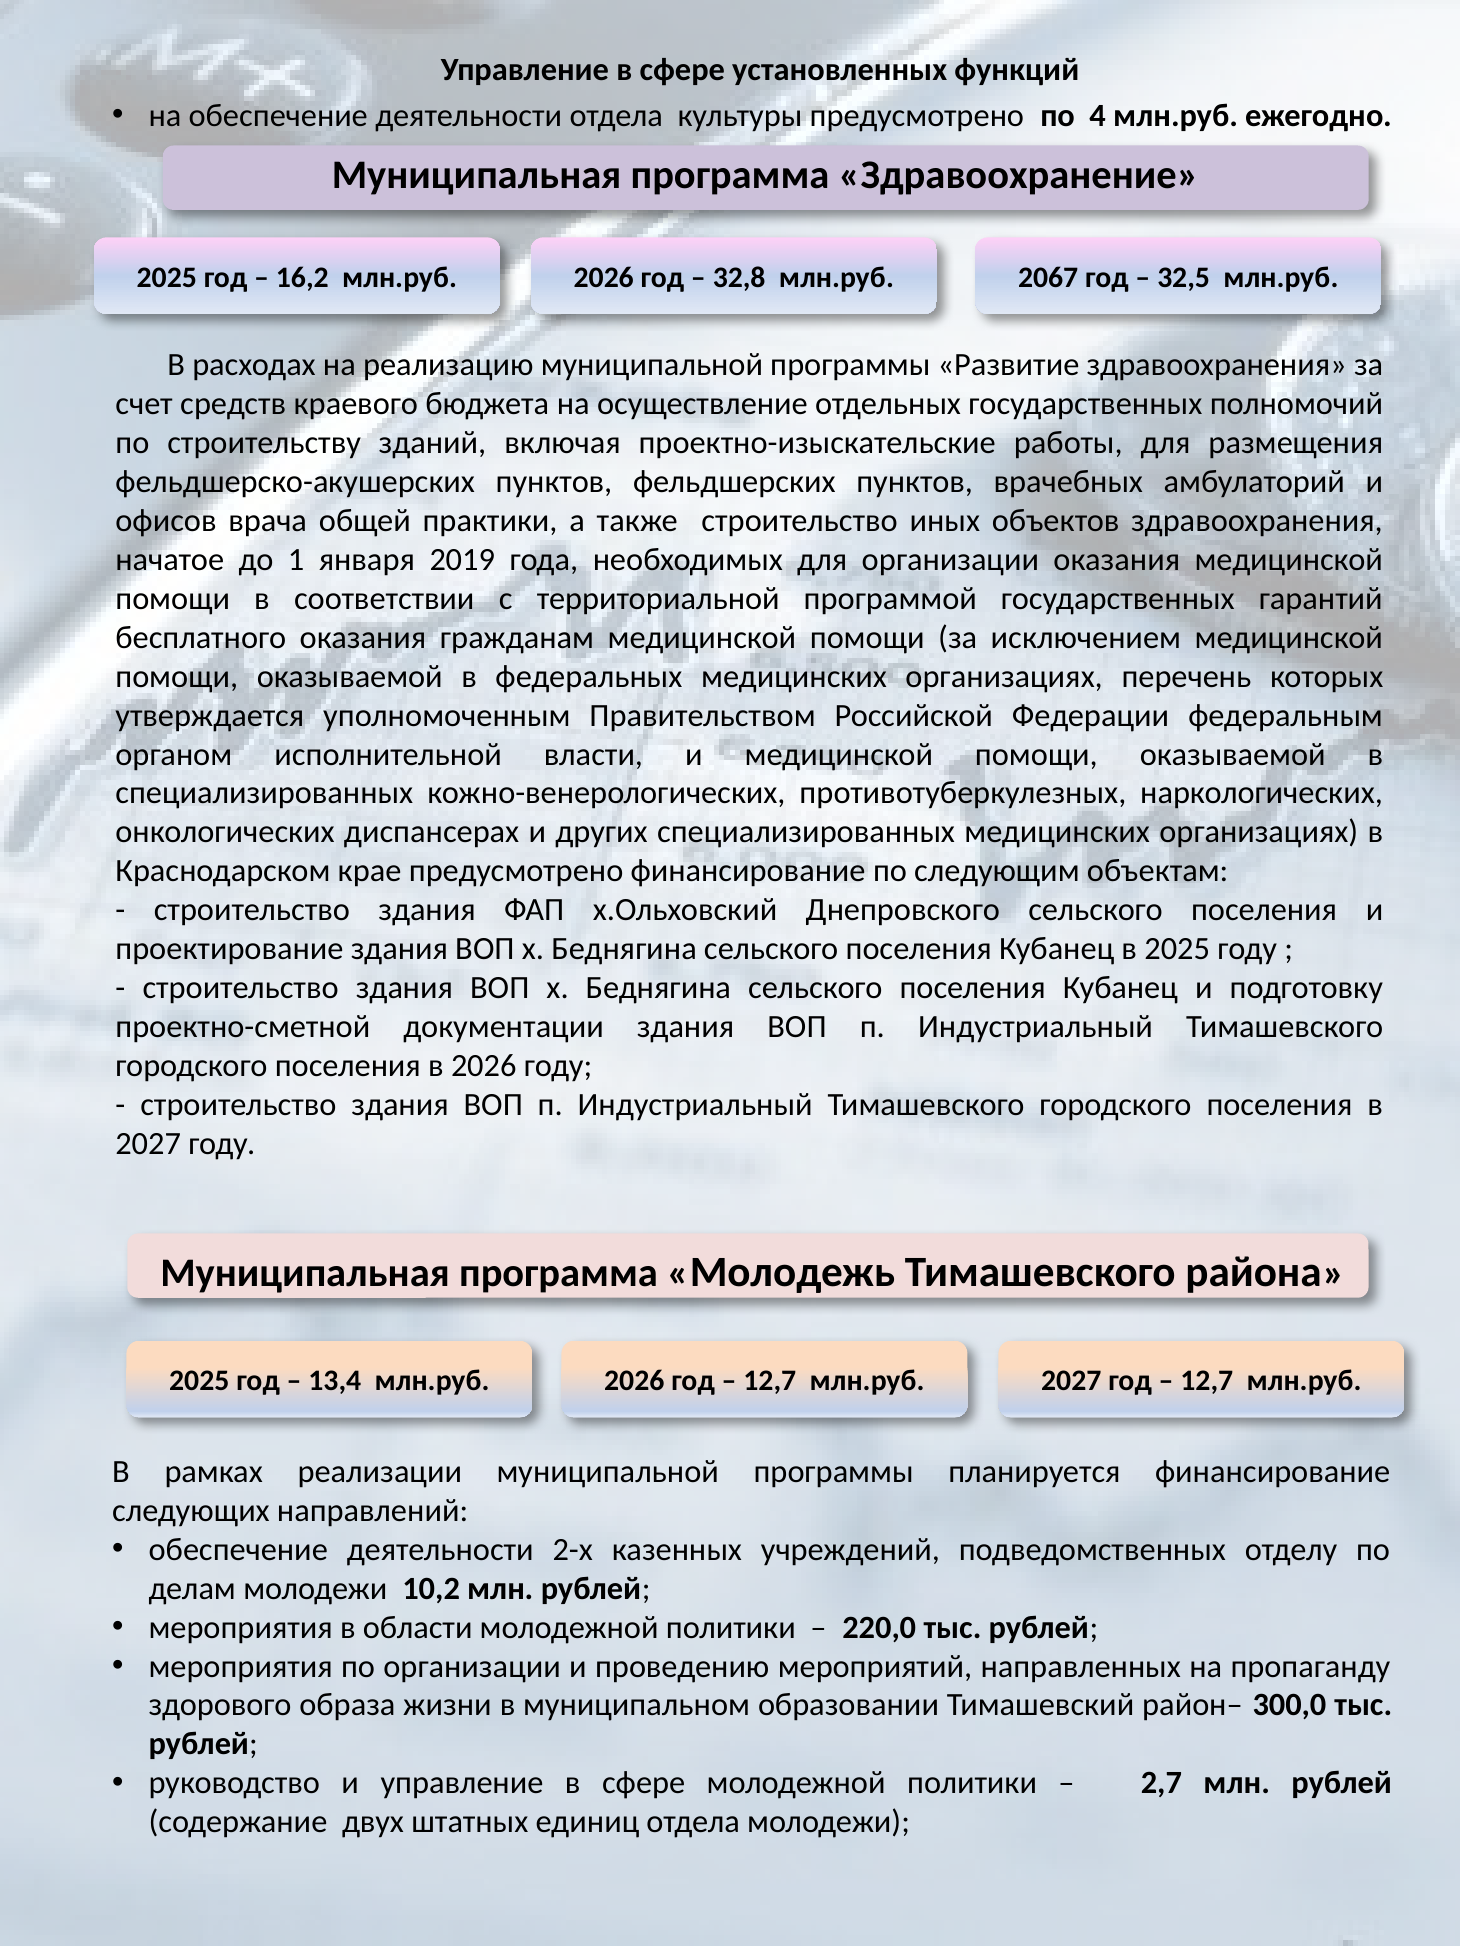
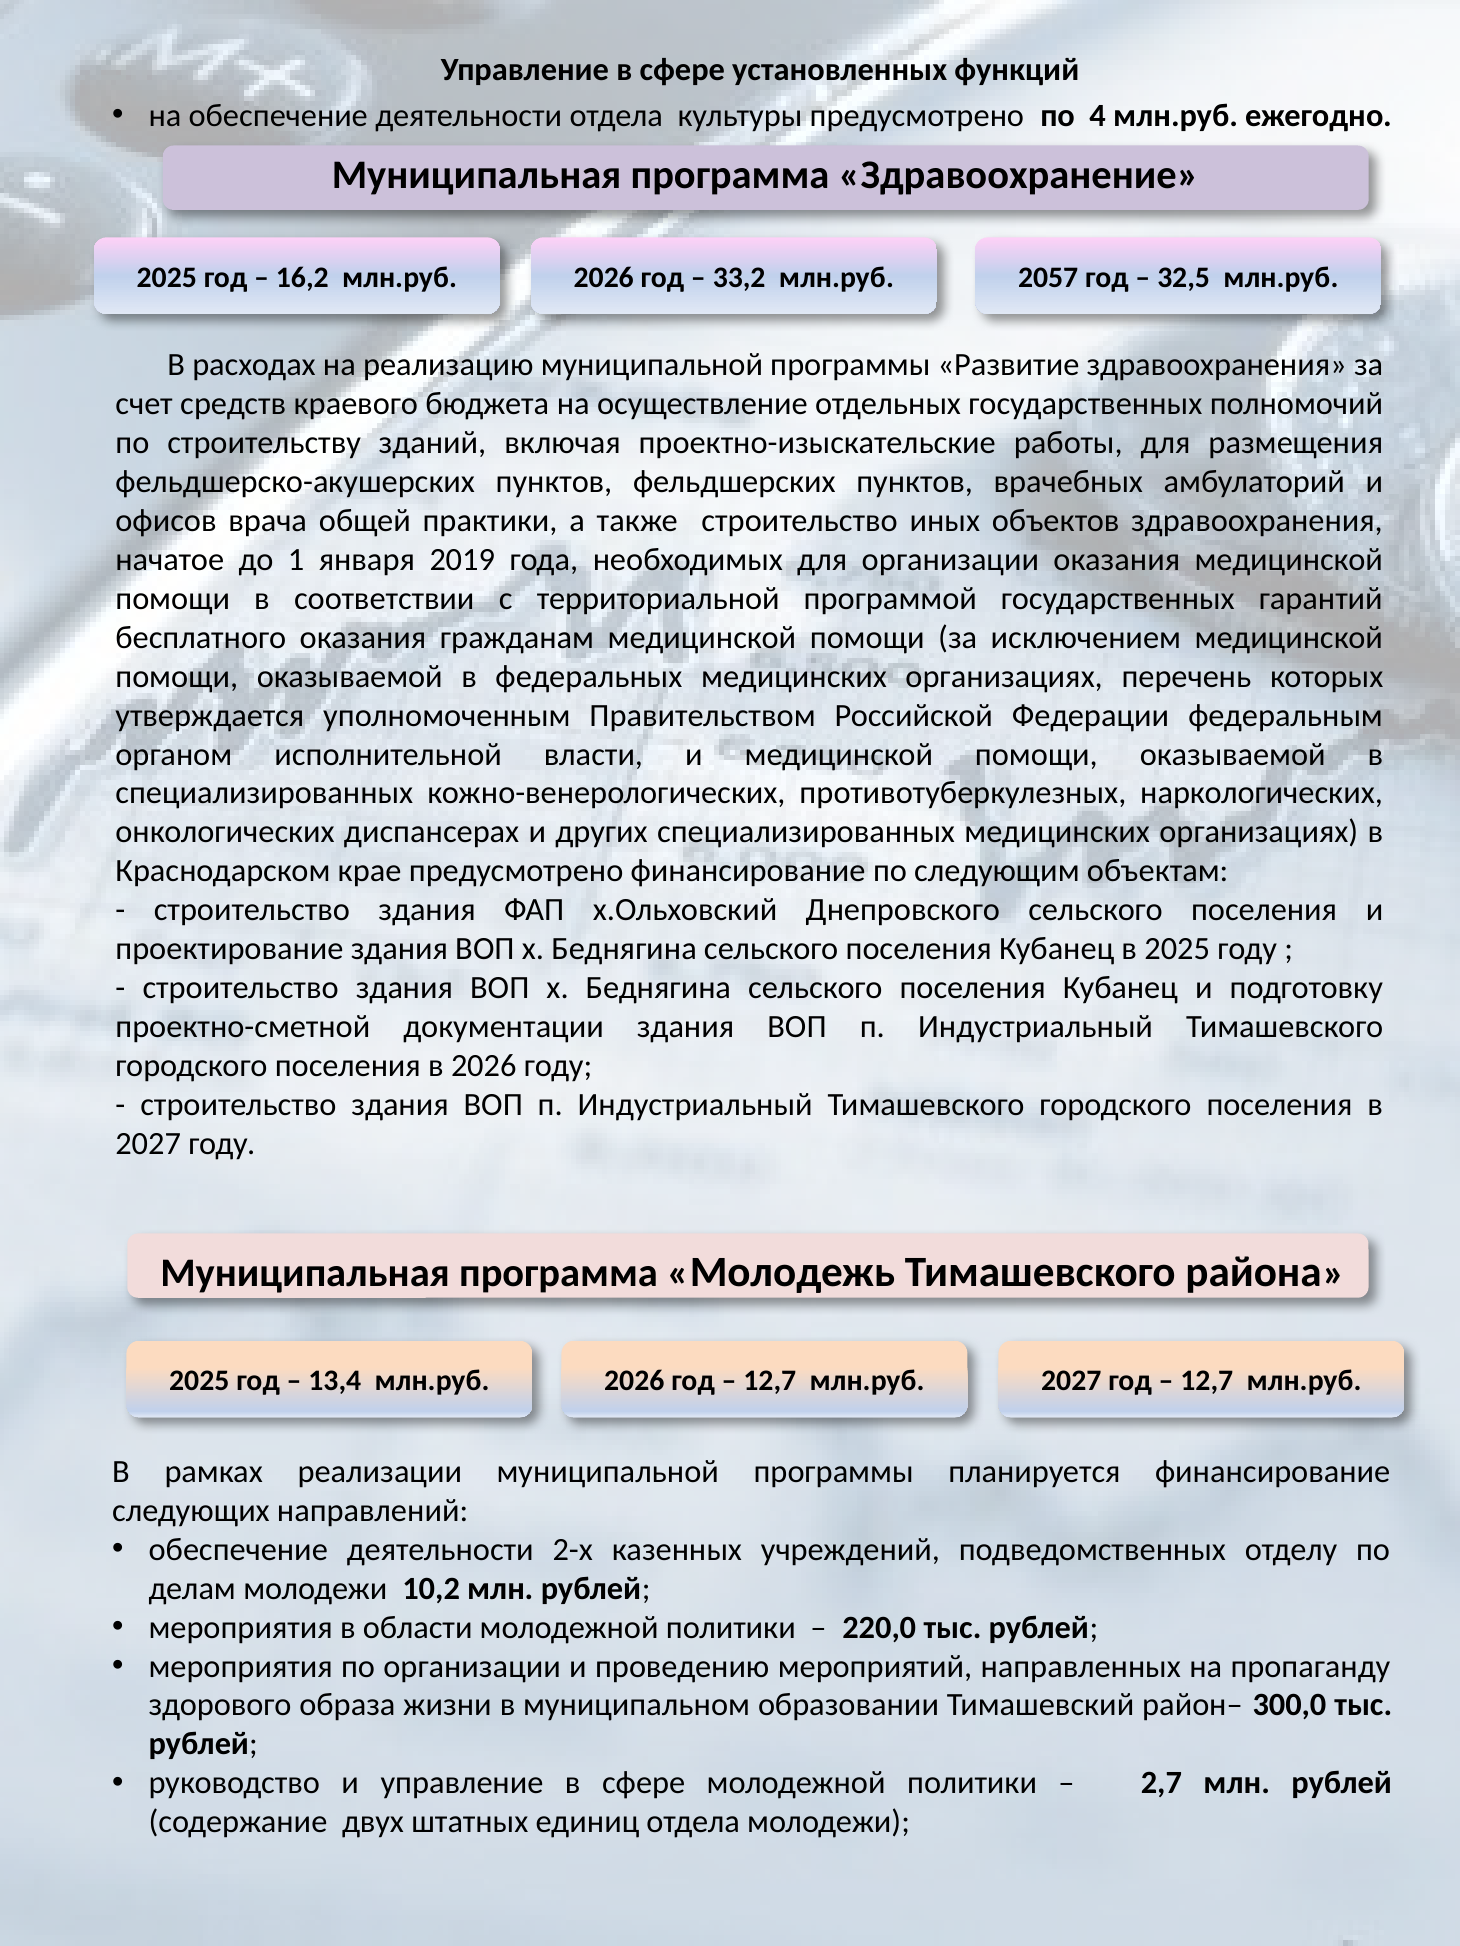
32,8: 32,8 -> 33,2
2067: 2067 -> 2057
